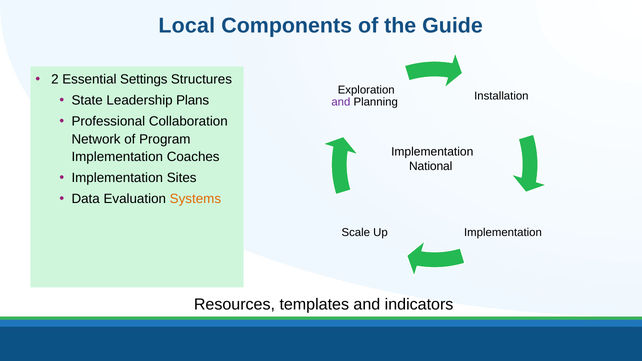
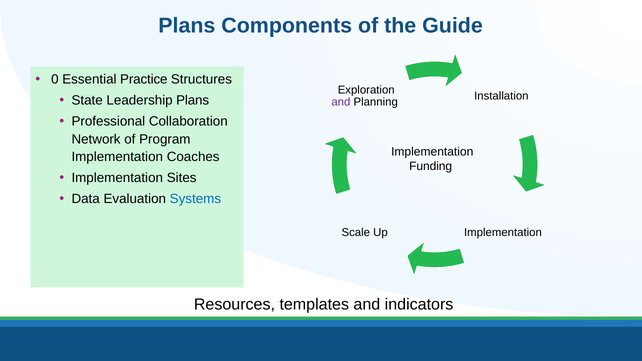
Local at (187, 26): Local -> Plans
2: 2 -> 0
Settings: Settings -> Practice
National: National -> Funding
Systems colour: orange -> blue
